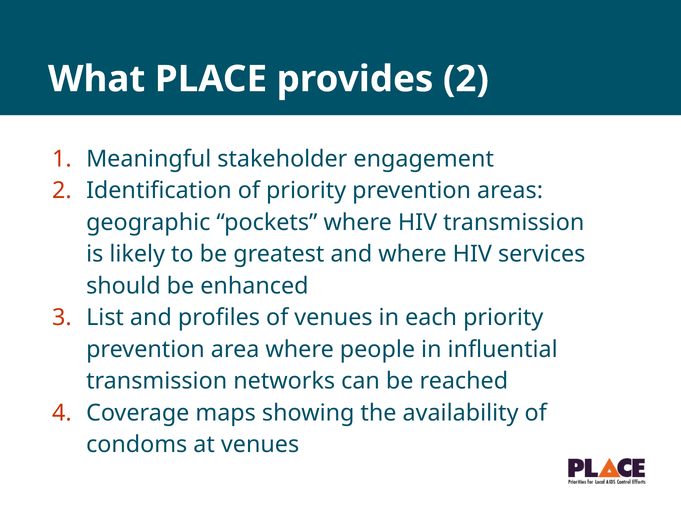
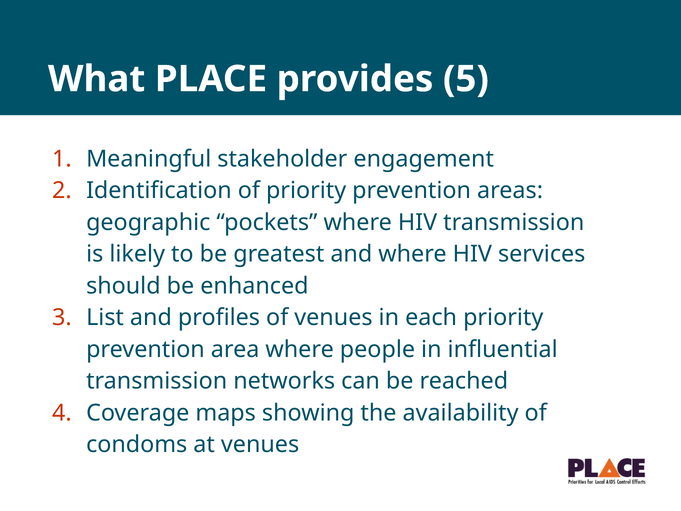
provides 2: 2 -> 5
